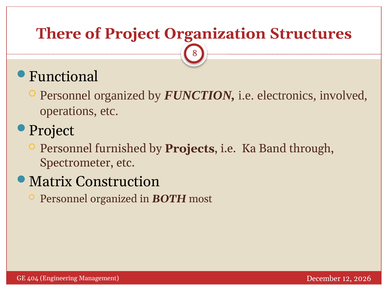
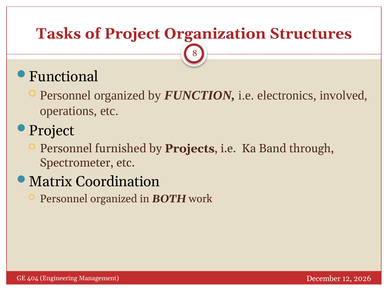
There: There -> Tasks
Construction: Construction -> Coordination
most: most -> work
